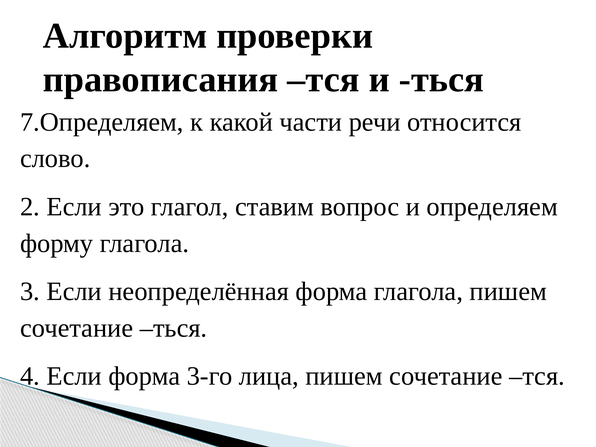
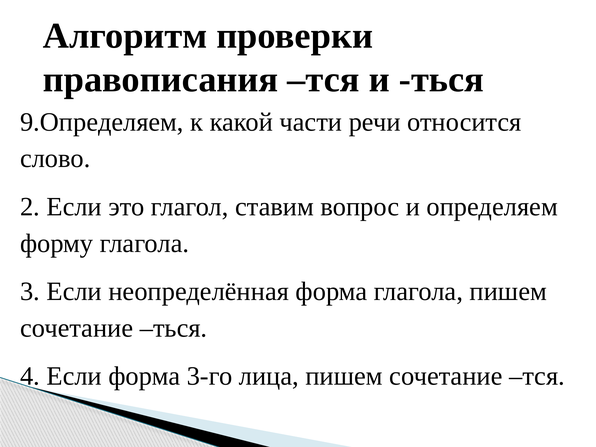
7.Определяем: 7.Определяем -> 9.Определяем
